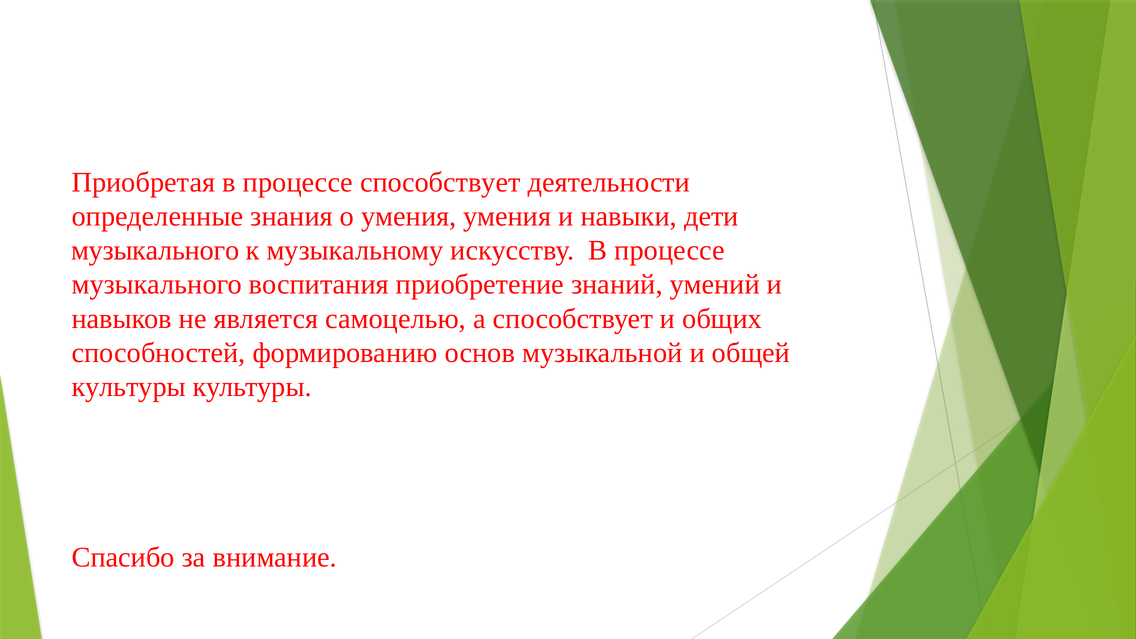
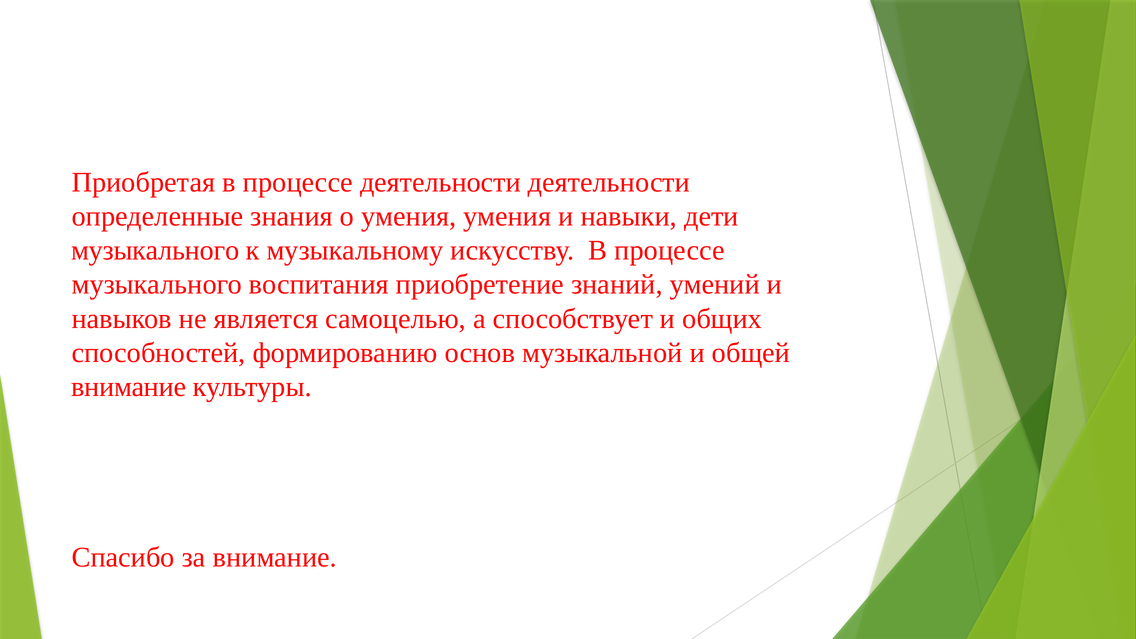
процессе способствует: способствует -> деятельности
культуры at (129, 387): культуры -> внимание
